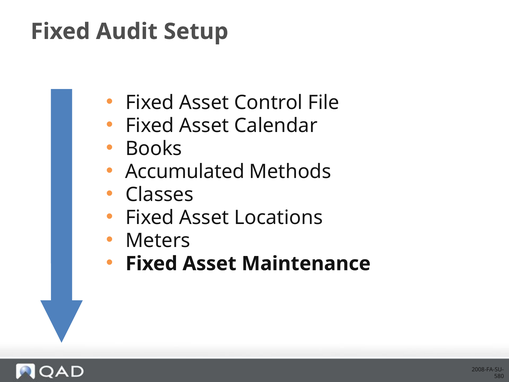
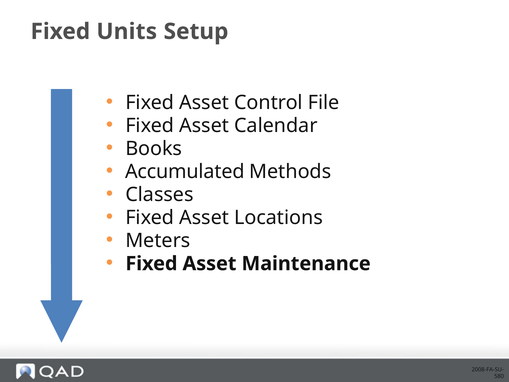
Audit: Audit -> Units
